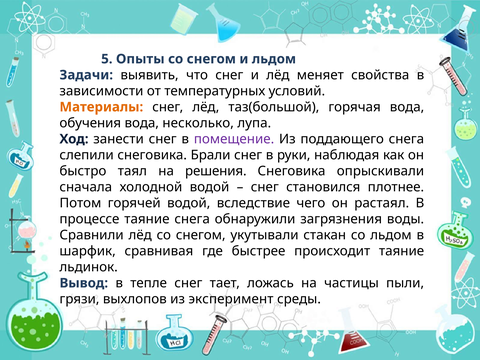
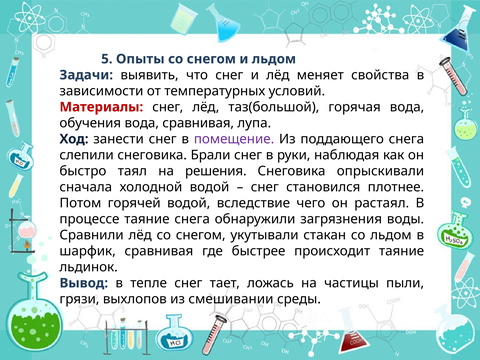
Материалы colour: orange -> red
вода несколько: несколько -> сравнивая
эксперимент: эксперимент -> смешивании
